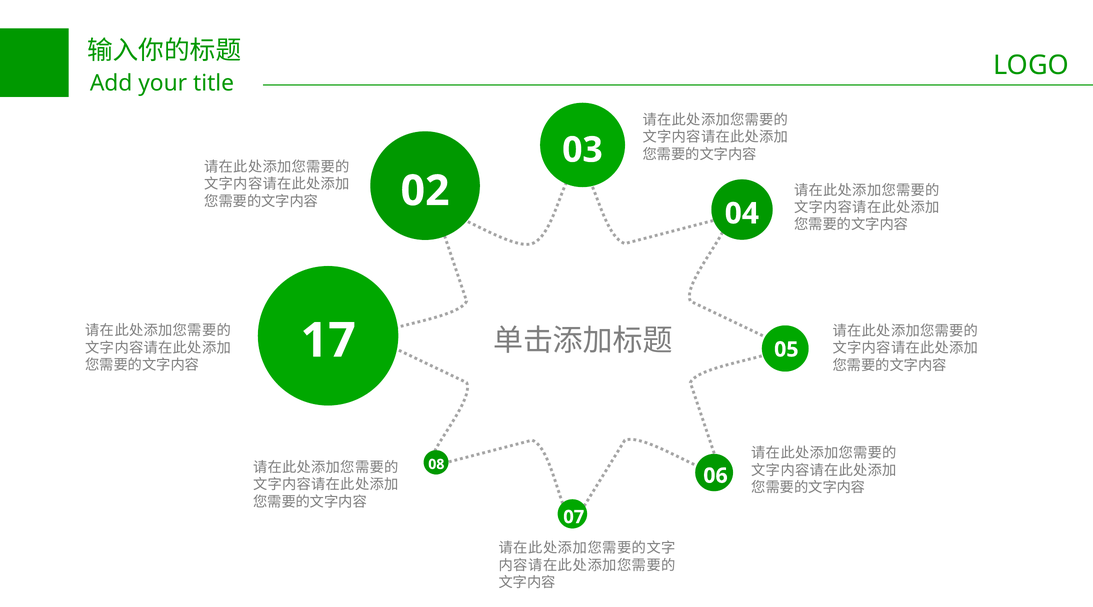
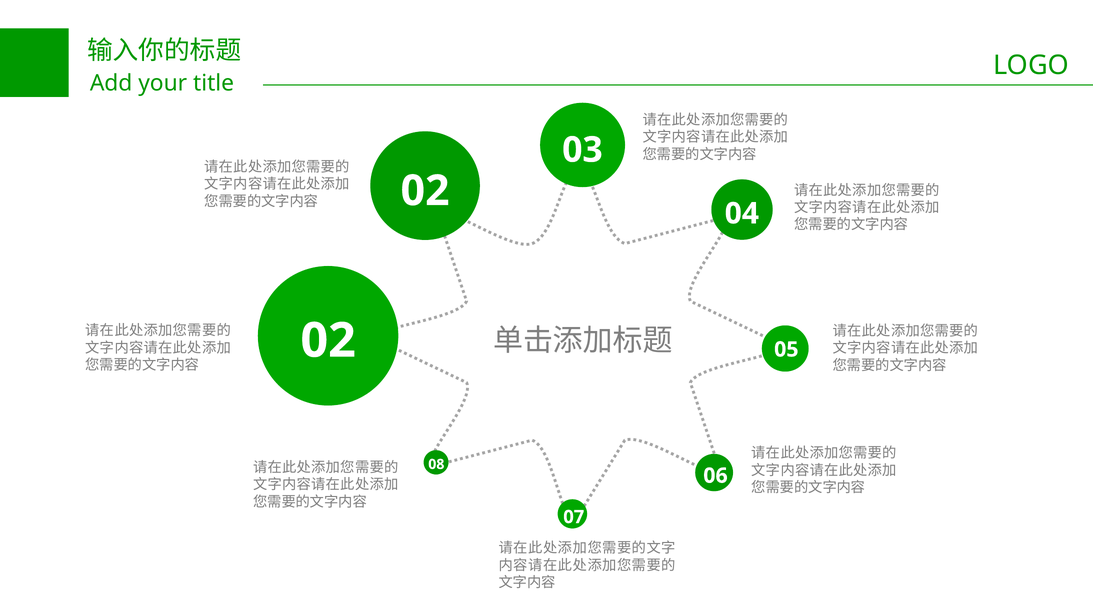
17 at (328, 341): 17 -> 02
